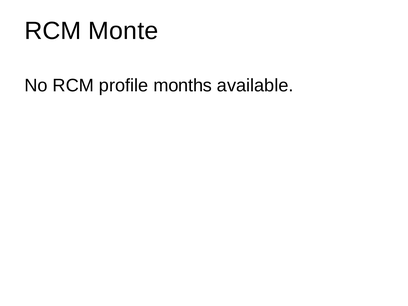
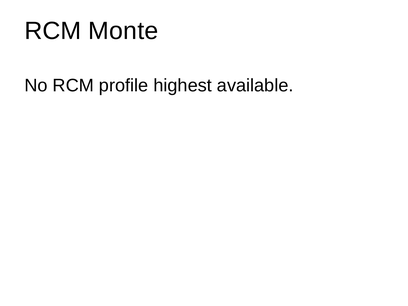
months: months -> highest
